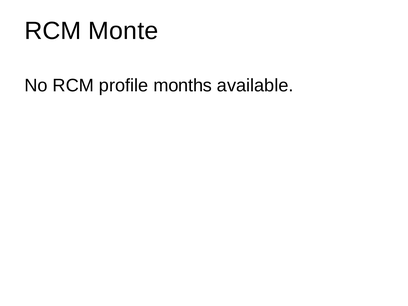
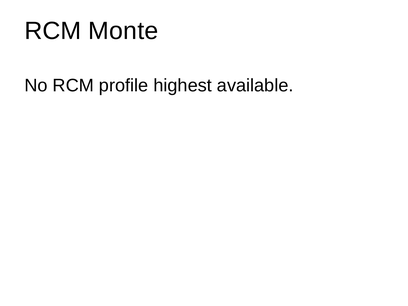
months: months -> highest
